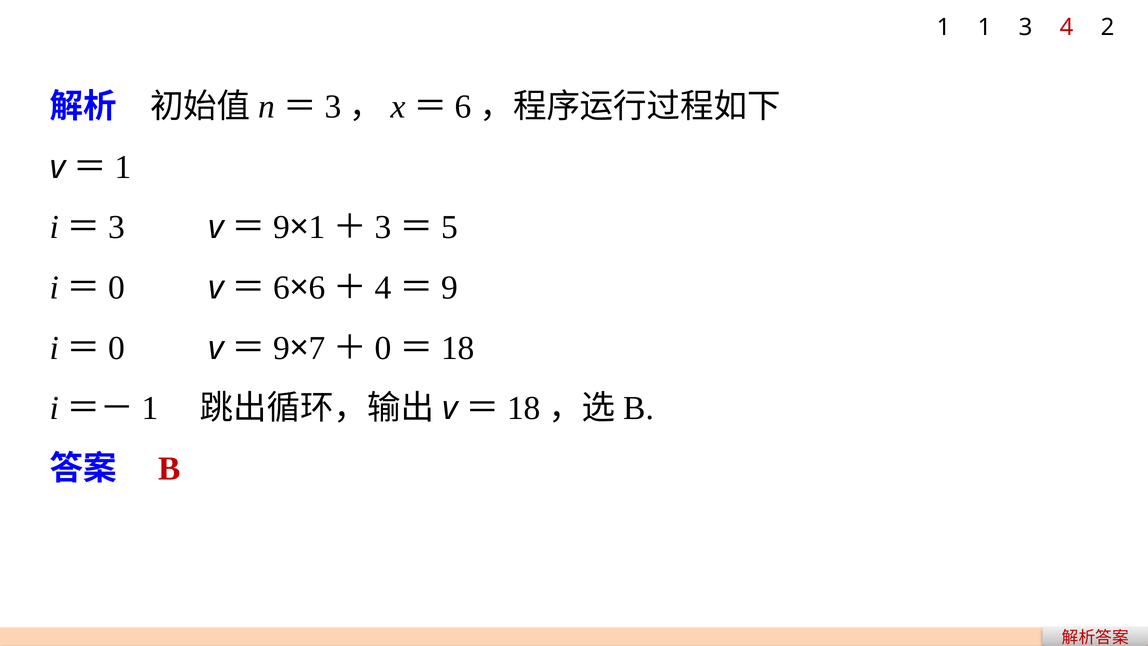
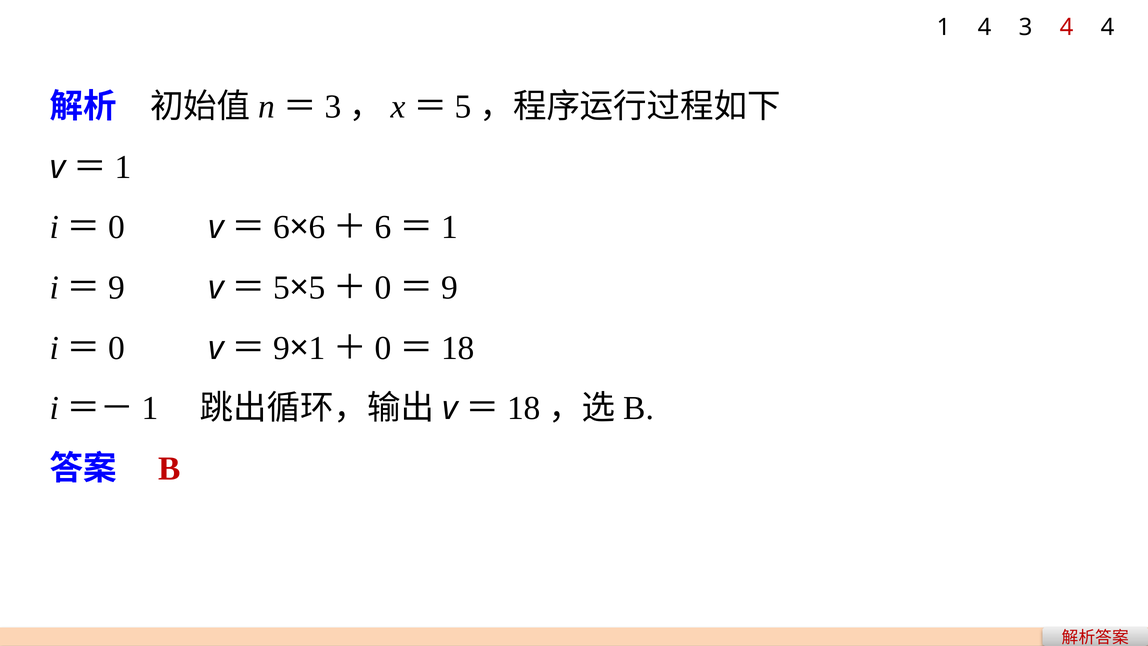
1 1: 1 -> 4
4 2: 2 -> 4
6 at (463, 107): 6 -> 5
3 at (117, 227): 3 -> 0
9 at (281, 227): 9 -> 6
1 at (317, 227): 1 -> 6
3 at (383, 227): 3 -> 6
5 at (449, 227): 5 -> 1
0 at (117, 288): 0 -> 9
6 at (281, 288): 6 -> 5
6 at (317, 288): 6 -> 5
4 at (383, 288): 4 -> 0
7 at (317, 348): 7 -> 1
